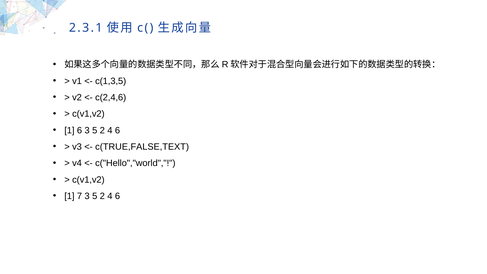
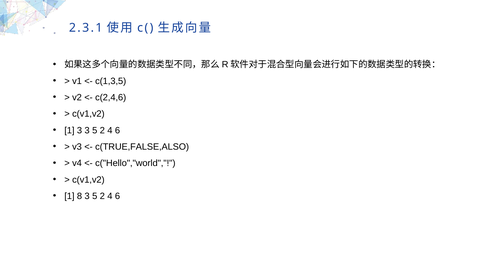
1 6: 6 -> 3
c(TRUE,FALSE,TEXT: c(TRUE,FALSE,TEXT -> c(TRUE,FALSE,ALSO
7: 7 -> 8
